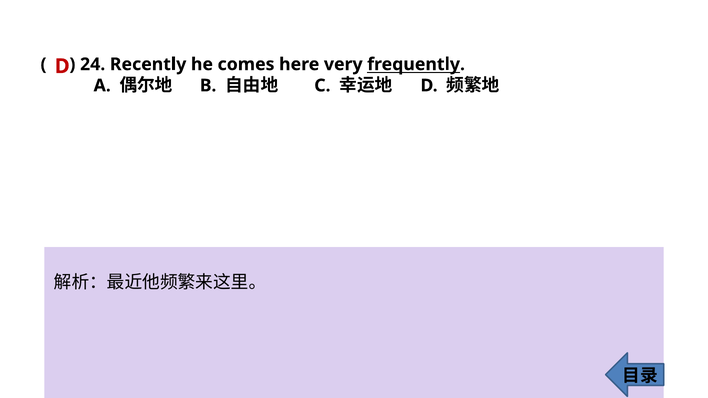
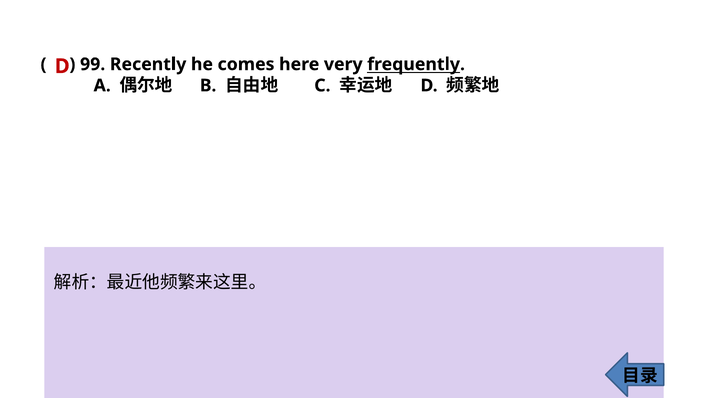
24: 24 -> 99
